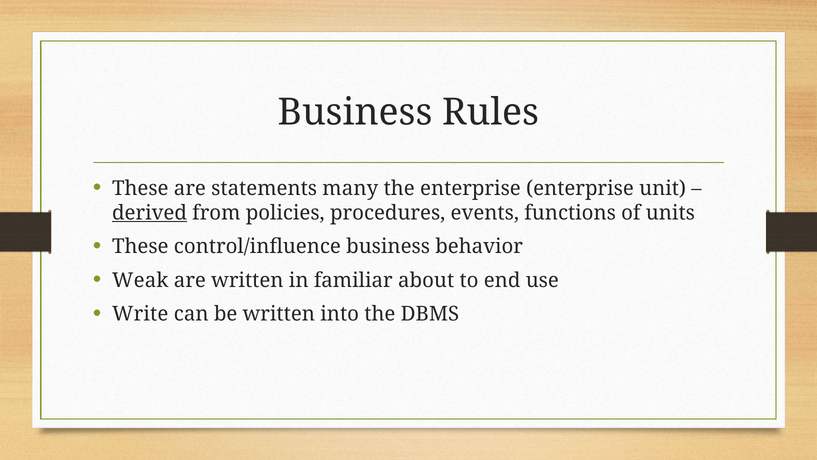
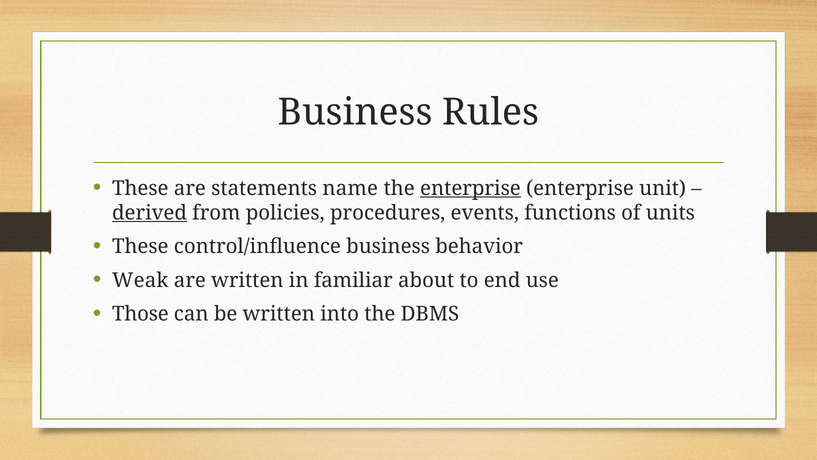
many: many -> name
enterprise at (470, 188) underline: none -> present
Write: Write -> Those
